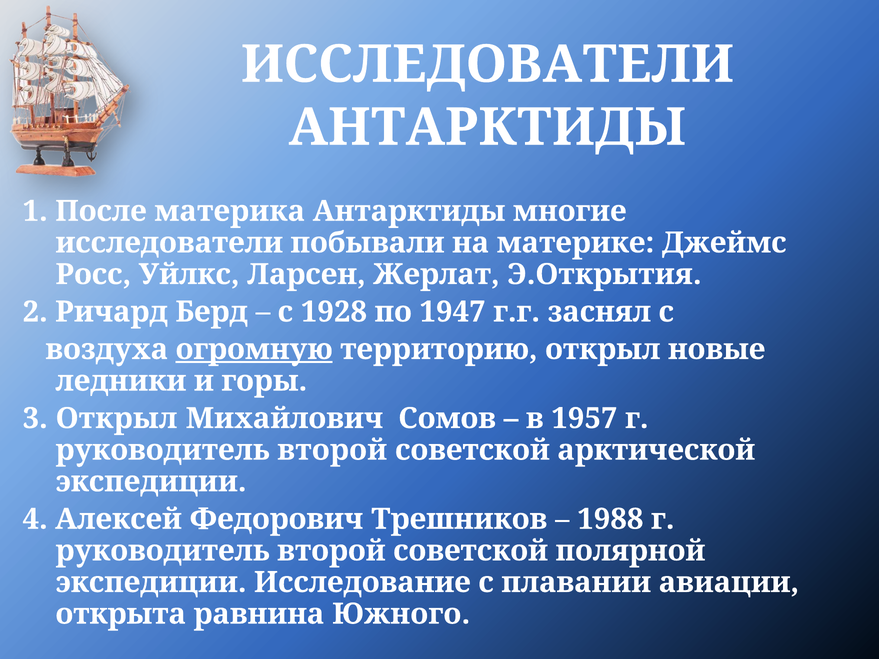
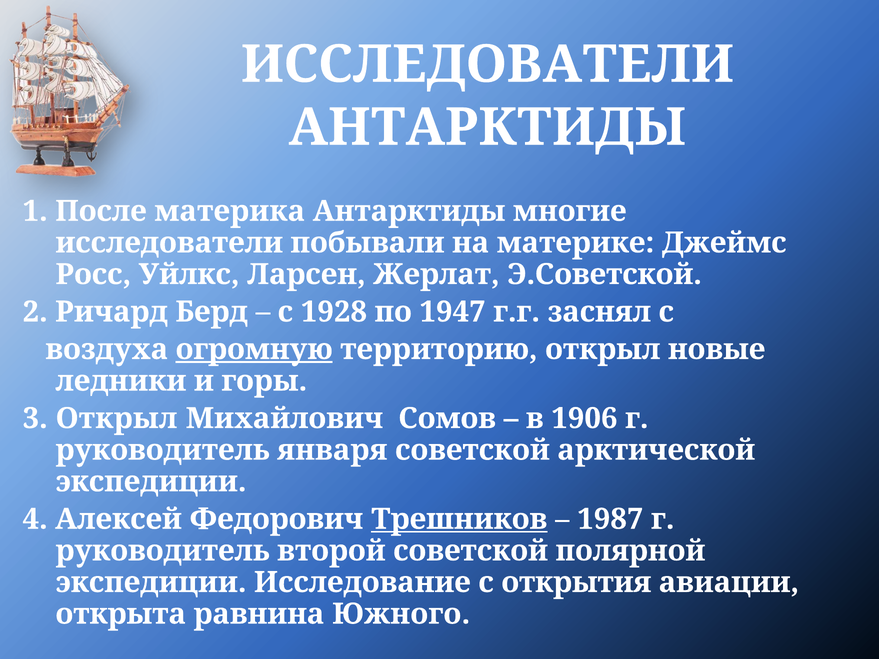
Э.Открытия: Э.Открытия -> Э.Советской
1957: 1957 -> 1906
второй at (332, 450): второй -> января
Трешников underline: none -> present
1988: 1988 -> 1987
плавании: плавании -> открытия
